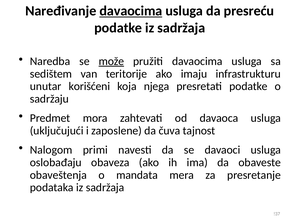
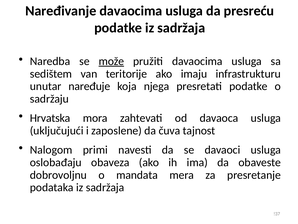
davaocima at (131, 11) underline: present -> none
korišćeni: korišćeni -> naređuje
Predmet: Predmet -> Hrvatska
obaveštenja: obaveštenja -> dobrovoljnu
